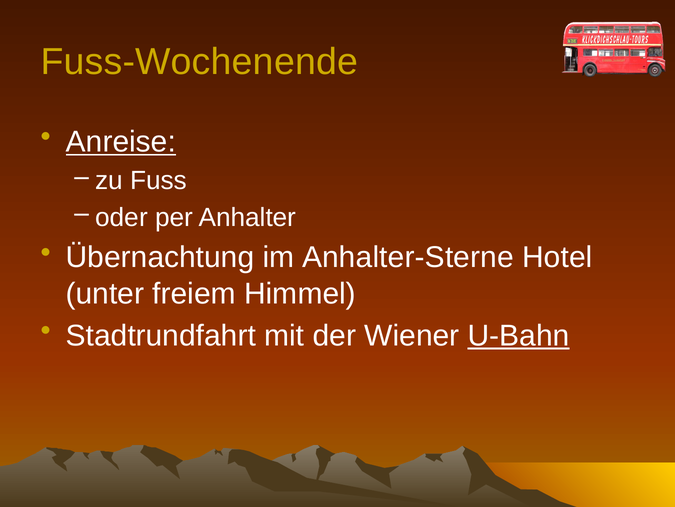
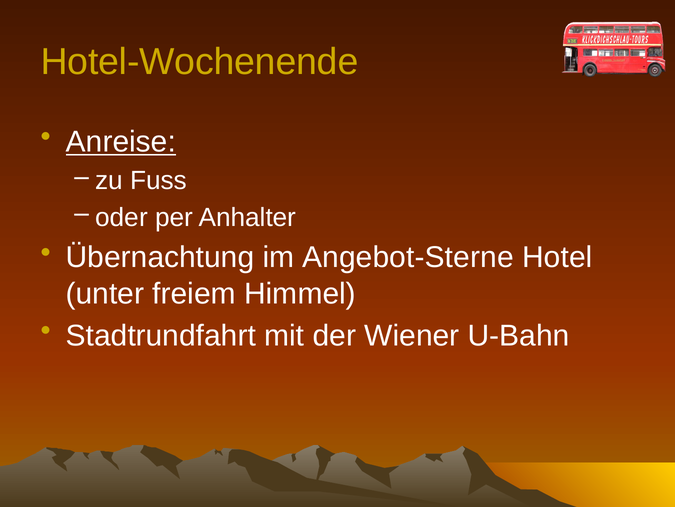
Fuss-Wochenende: Fuss-Wochenende -> Hotel-Wochenende
Anhalter-Sterne: Anhalter-Sterne -> Angebot-Sterne
U-Bahn underline: present -> none
